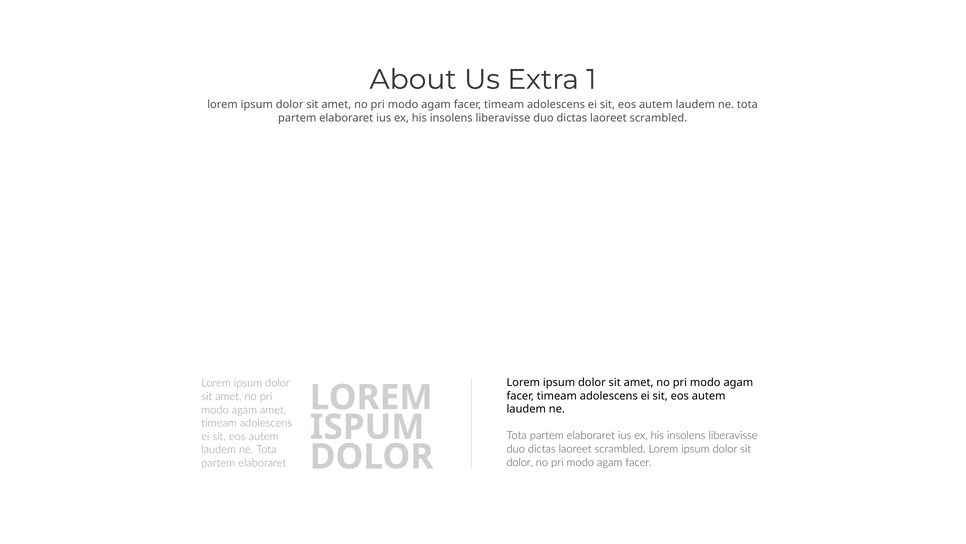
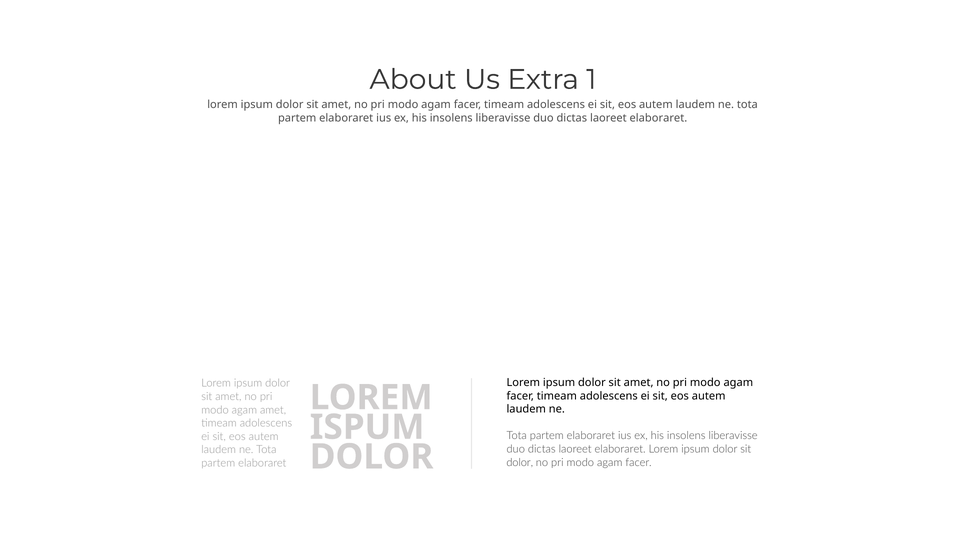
scrambled at (658, 118): scrambled -> elaboraret
scrambled at (620, 449): scrambled -> elaboraret
